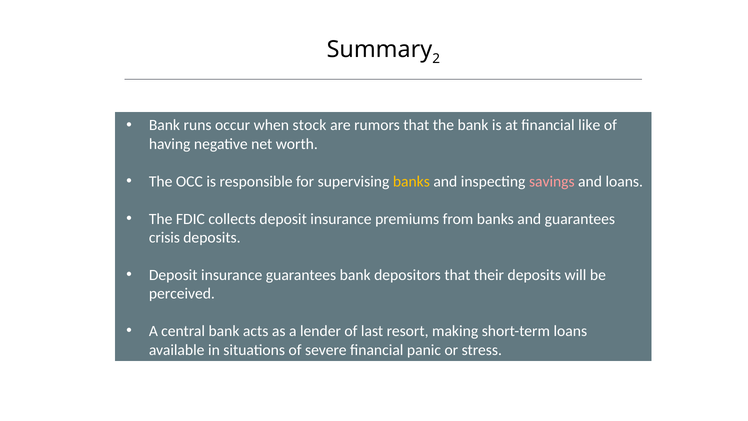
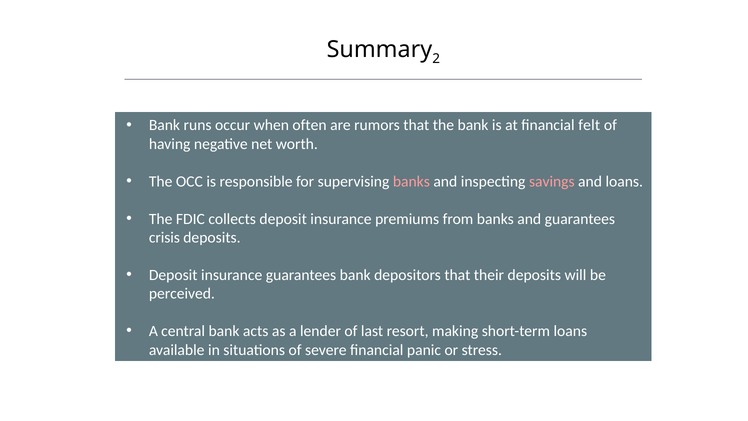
stock: stock -> often
like: like -> felt
banks at (411, 181) colour: yellow -> pink
